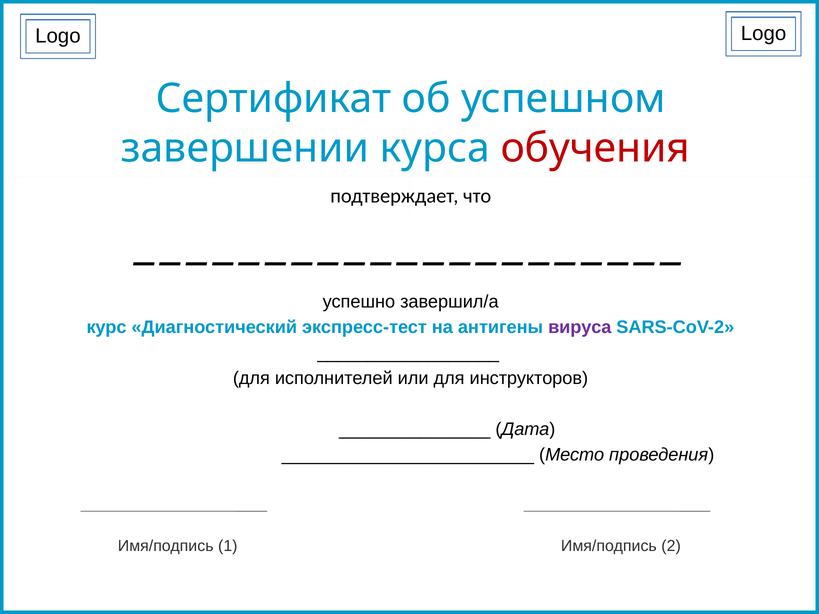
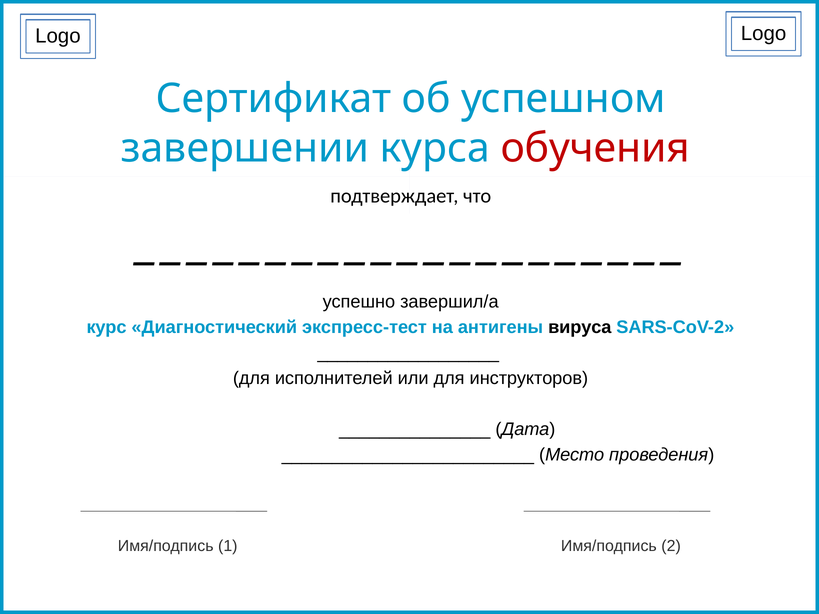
вируса colour: purple -> black
